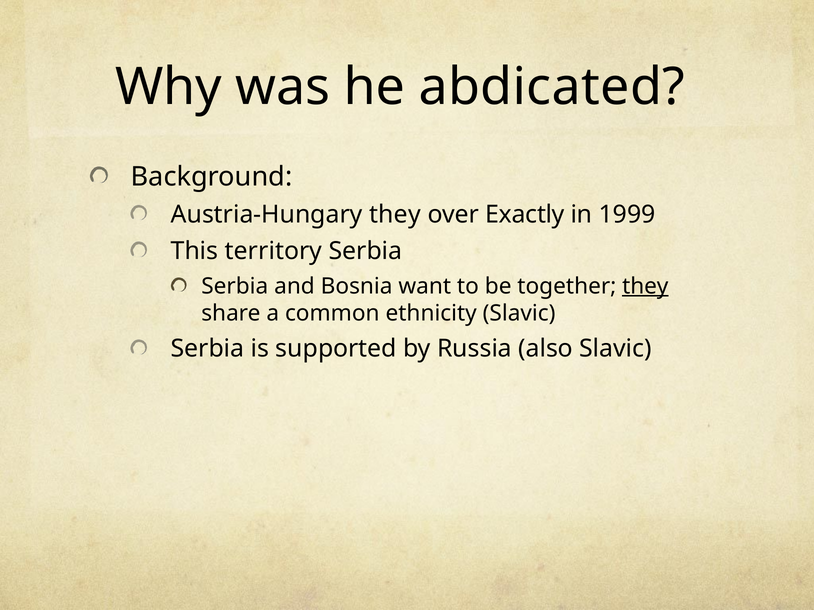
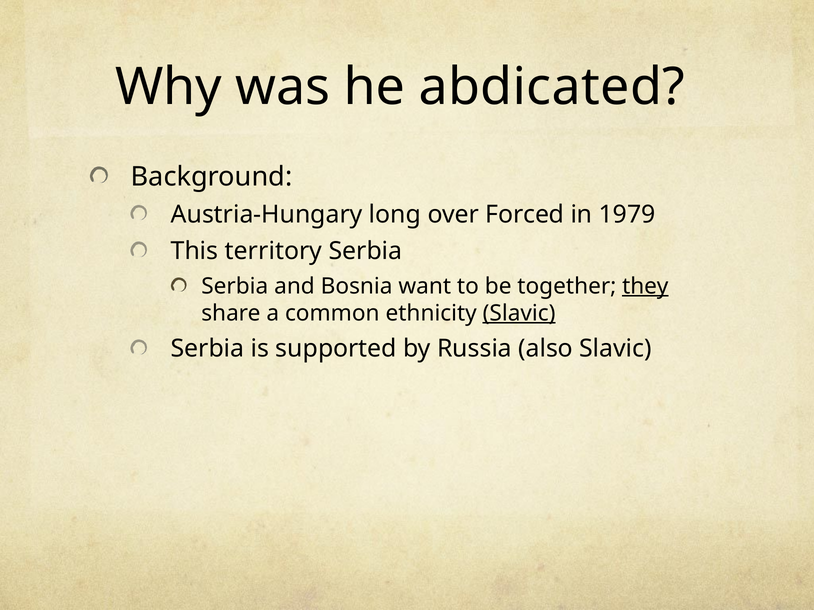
Austria-Hungary they: they -> long
Exactly: Exactly -> Forced
1999: 1999 -> 1979
Slavic at (519, 313) underline: none -> present
